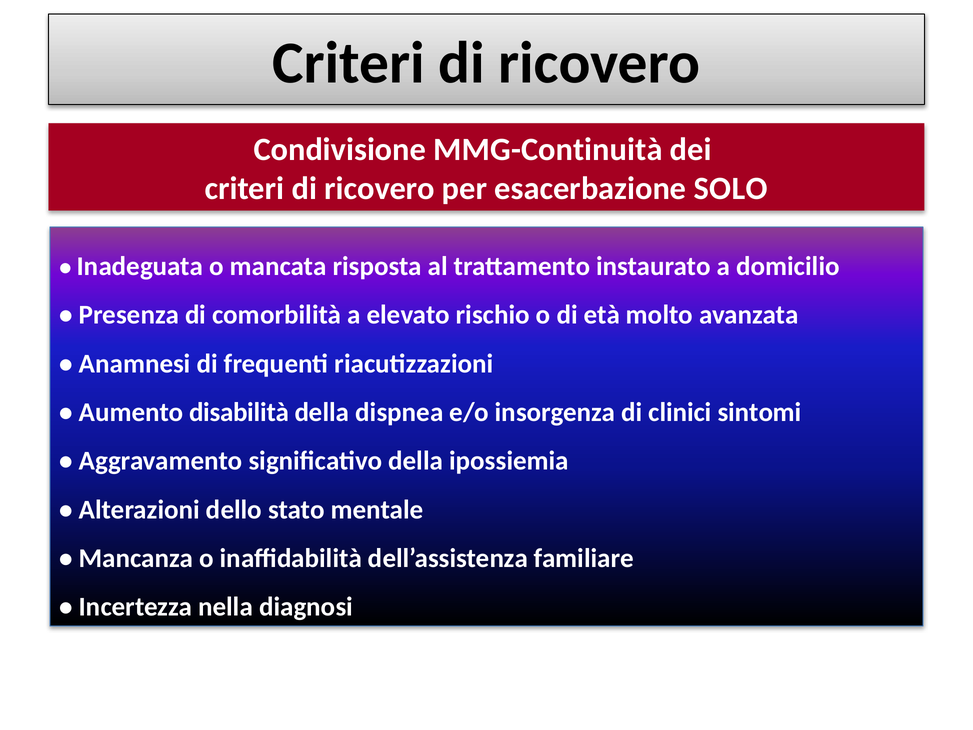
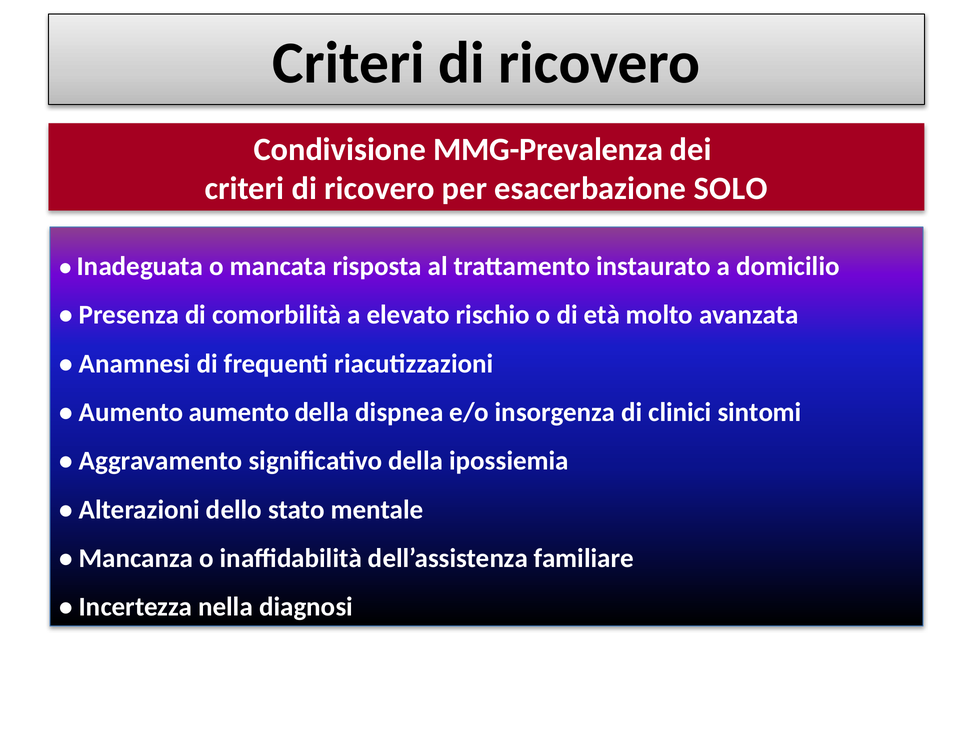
MMG-Continuità: MMG-Continuità -> MMG-Prevalenza
Aumento disabilità: disabilità -> aumento
